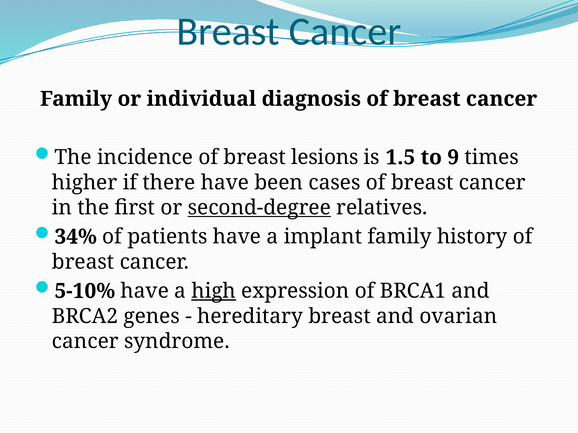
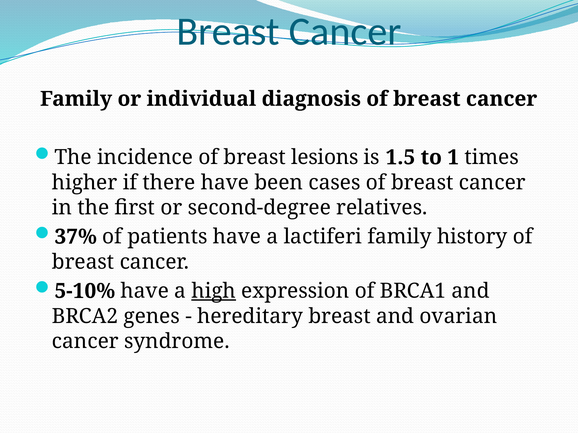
9: 9 -> 1
second-degree underline: present -> none
34%: 34% -> 37%
implant: implant -> lactiferi
